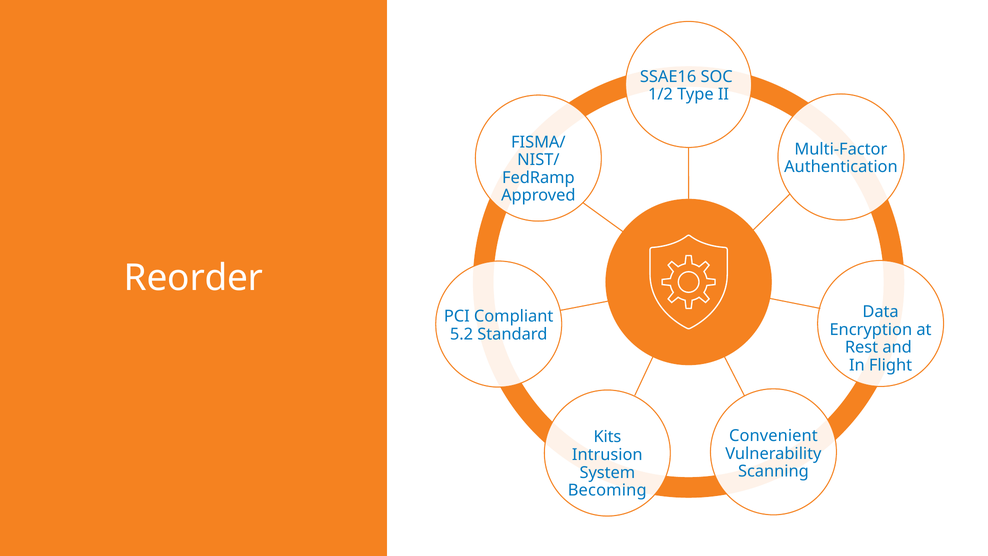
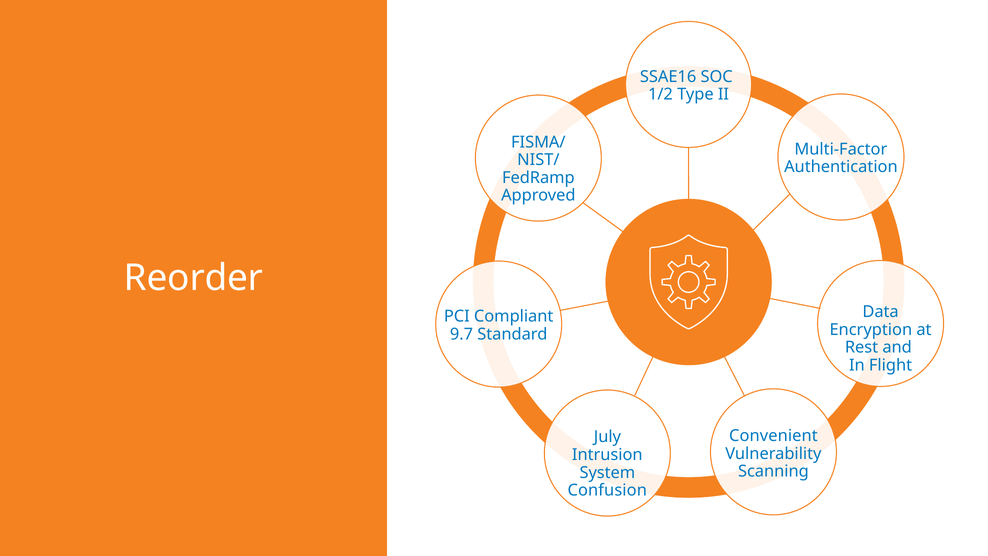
5.2: 5.2 -> 9.7
Kits: Kits -> July
Becoming: Becoming -> Confusion
